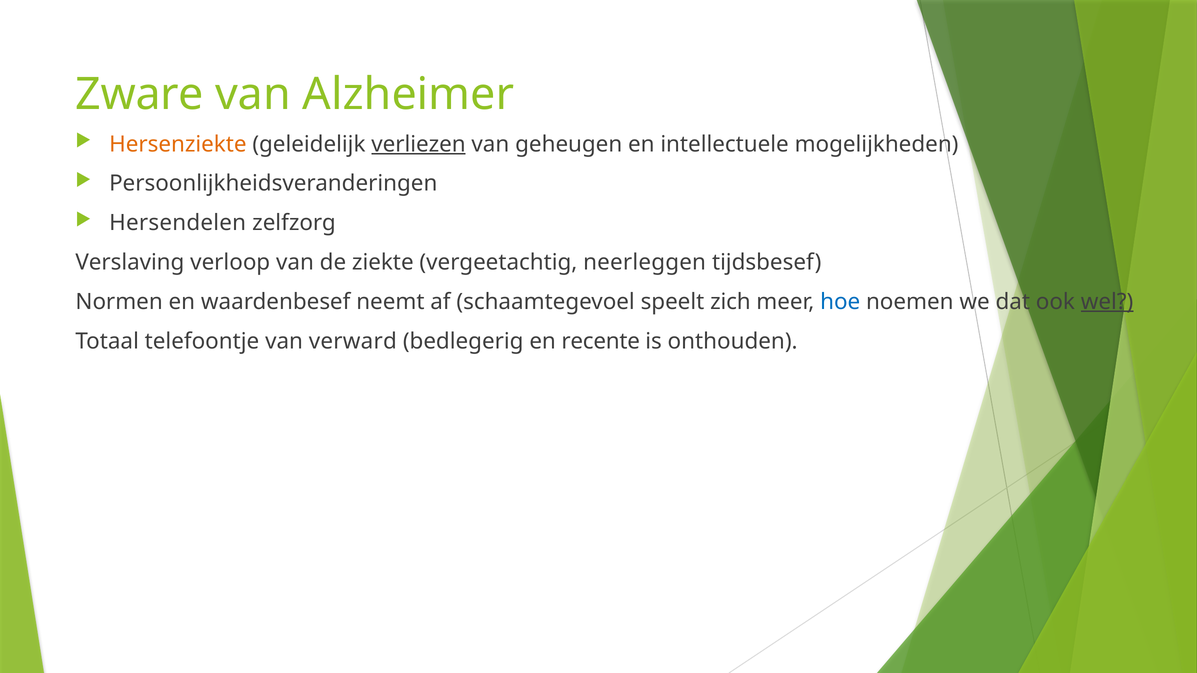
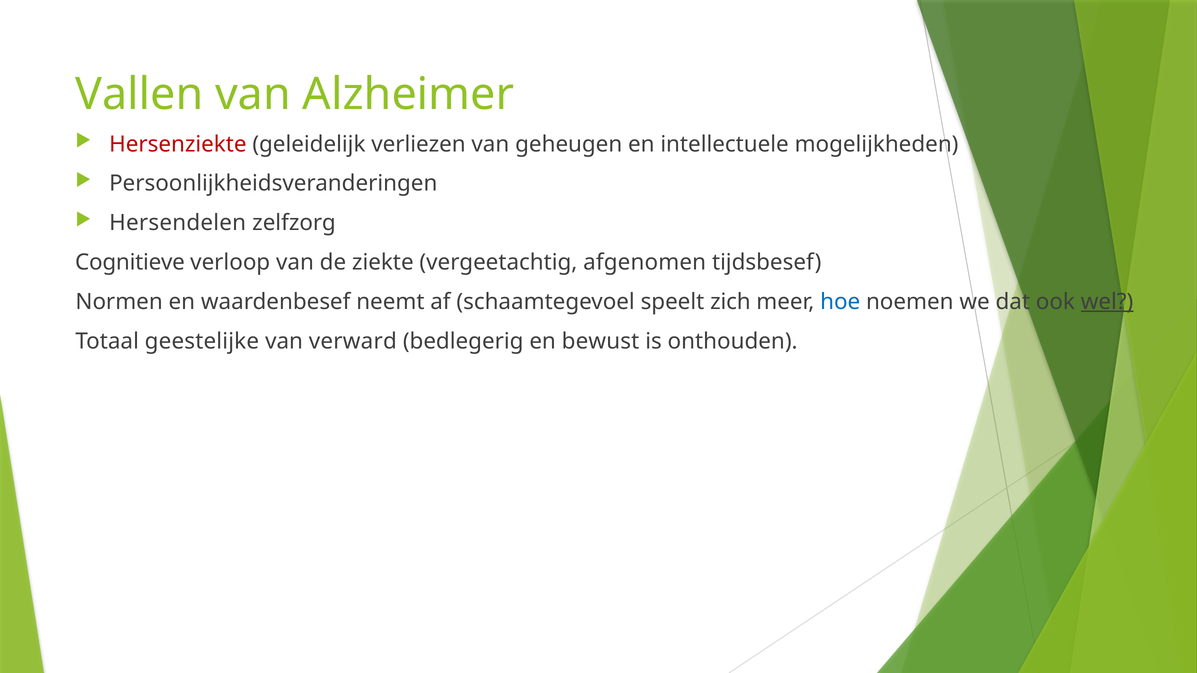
Zware: Zware -> Vallen
Hersenziekte colour: orange -> red
verliezen underline: present -> none
Verslaving: Verslaving -> Cognitieve
neerleggen: neerleggen -> afgenomen
telefoontje: telefoontje -> geestelijke
recente: recente -> bewust
